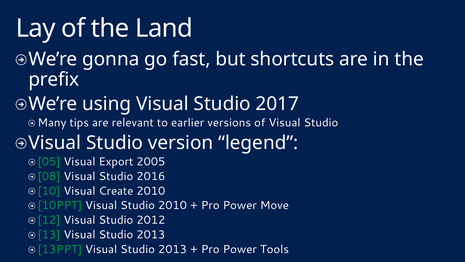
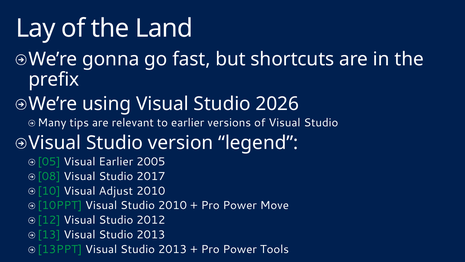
2017: 2017 -> 2026
Visual Export: Export -> Earlier
2016: 2016 -> 2017
Create: Create -> Adjust
